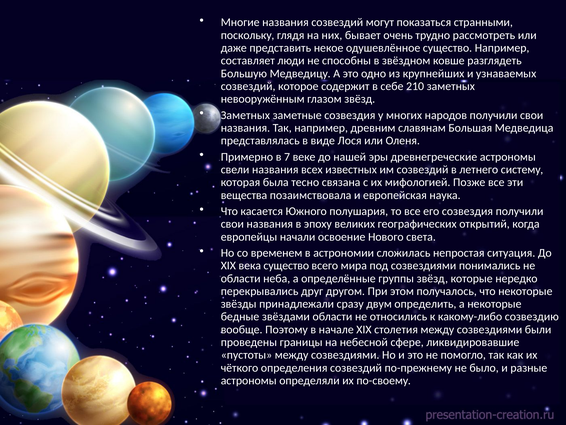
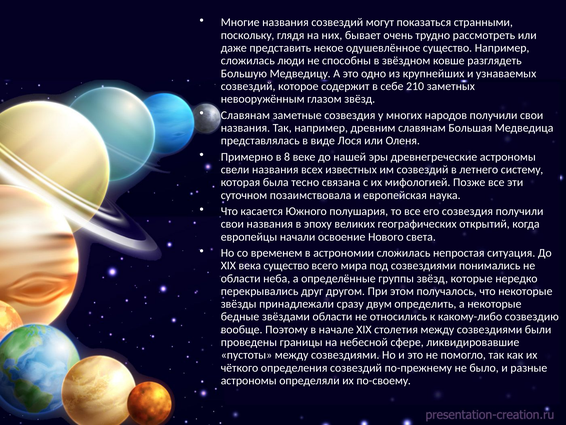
составляет at (248, 61): составляет -> сложилась
Заметных at (245, 115): Заметных -> Славянам
7: 7 -> 8
вещества: вещества -> суточном
